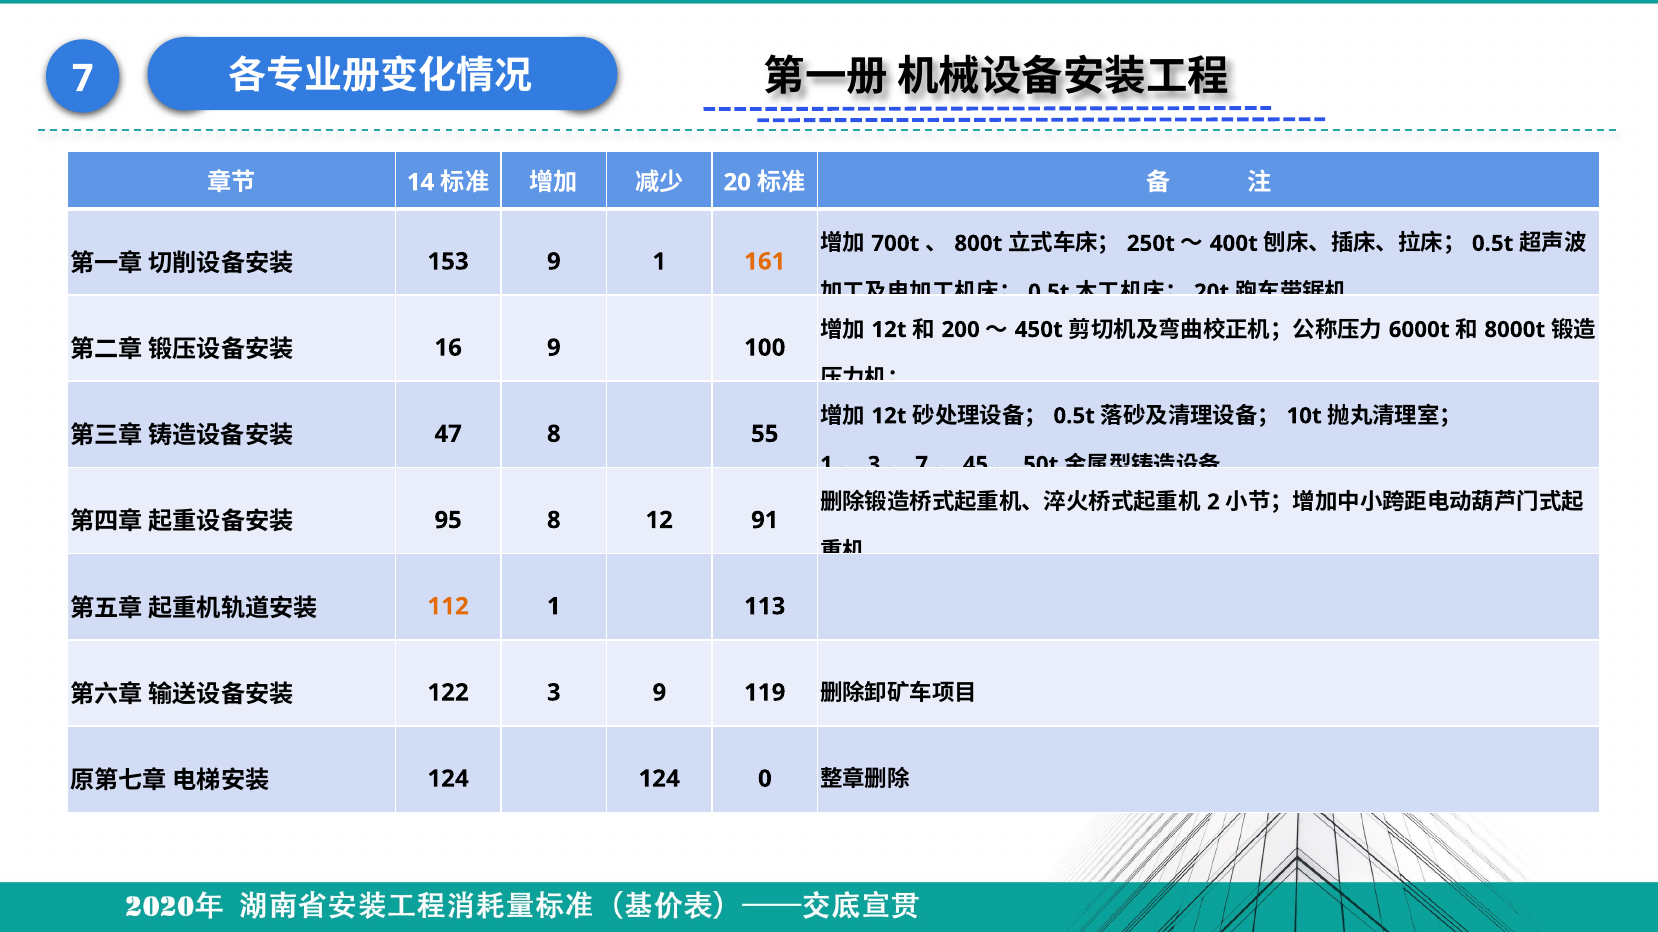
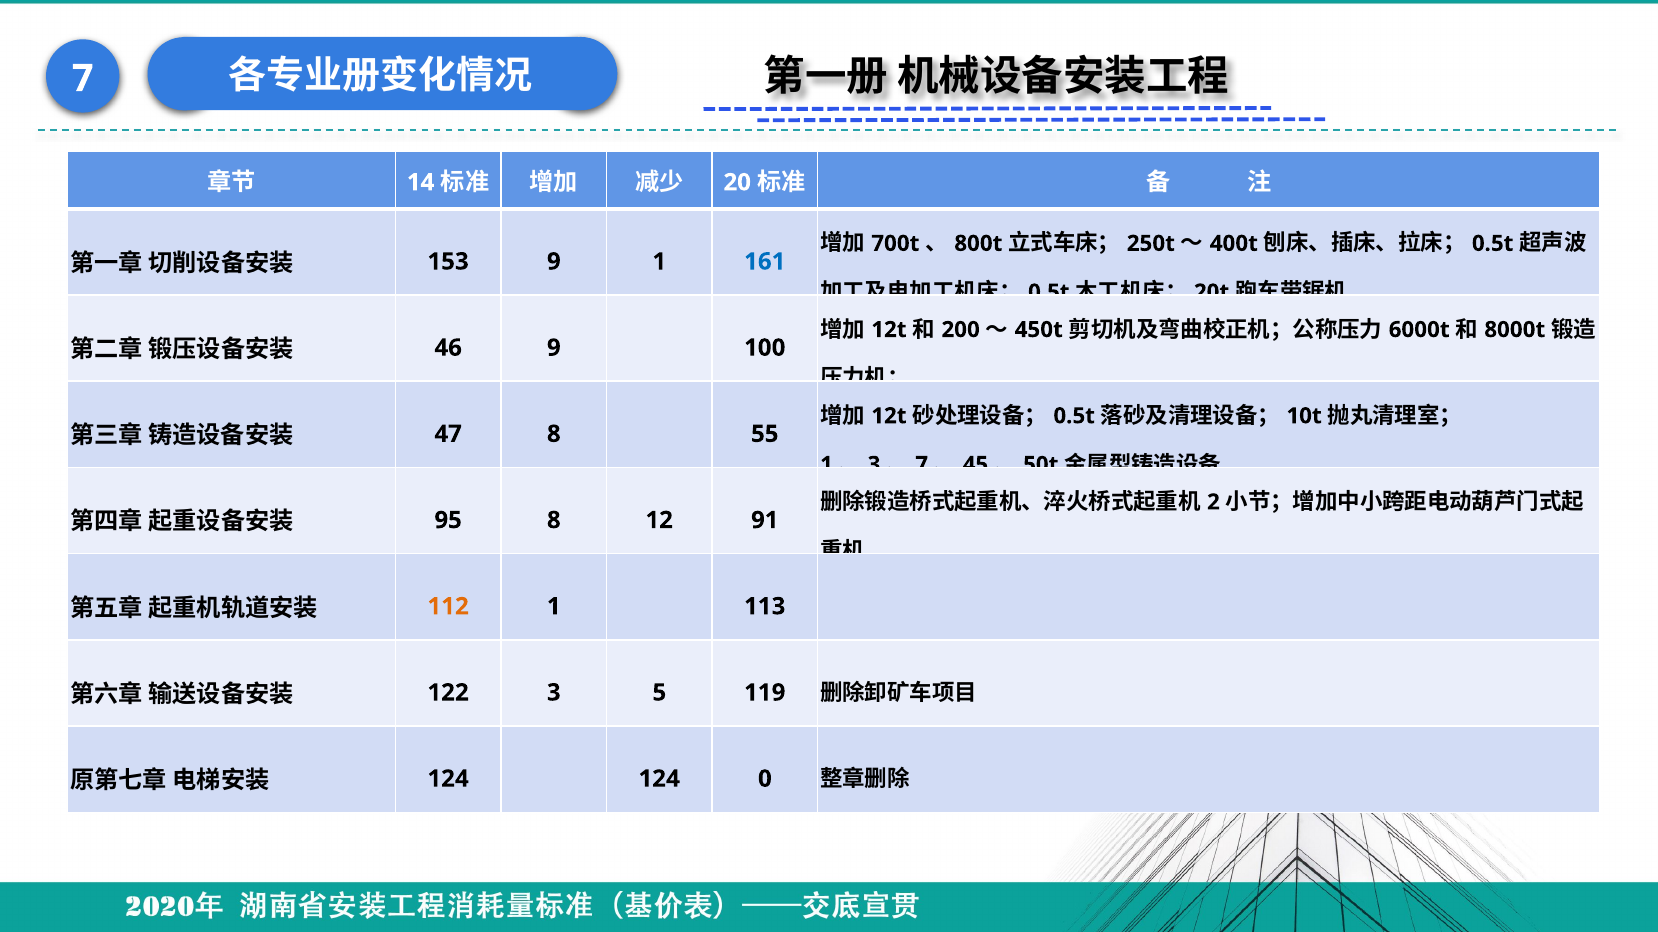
161 colour: orange -> blue
16: 16 -> 46
3 9: 9 -> 5
